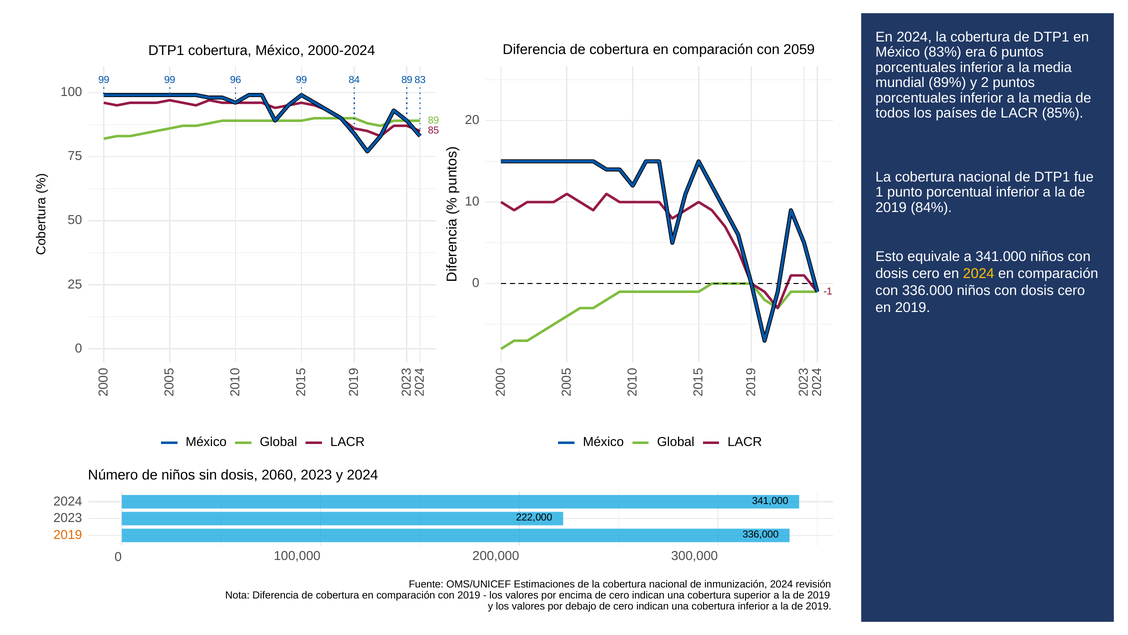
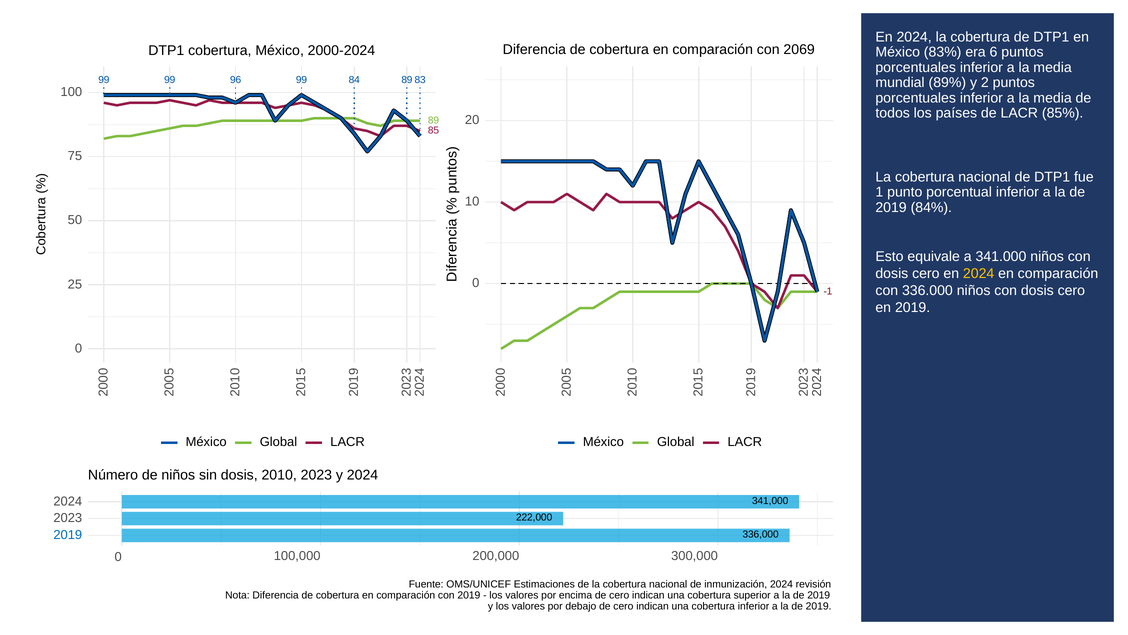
2059: 2059 -> 2069
2060: 2060 -> 2010
2019 at (68, 535) colour: orange -> blue
